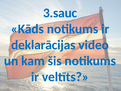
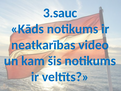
deklarācijas: deklarācijas -> neatkarības
